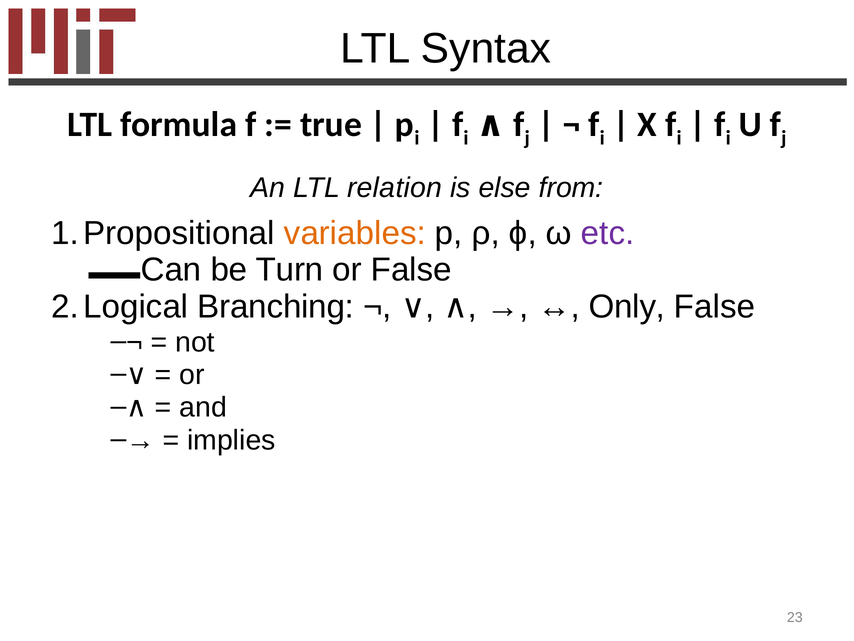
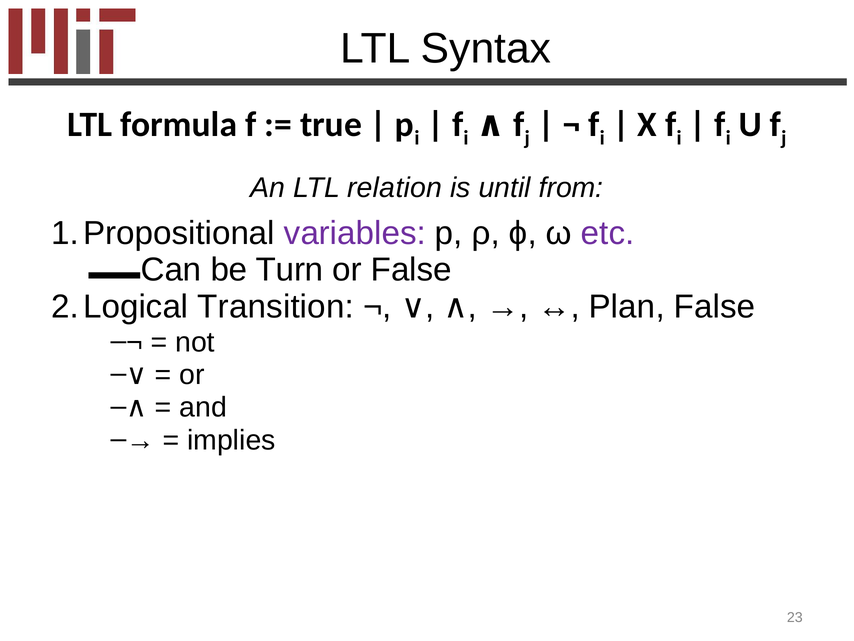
else: else -> until
variables colour: orange -> purple
Branching: Branching -> Transition
Only: Only -> Plan
